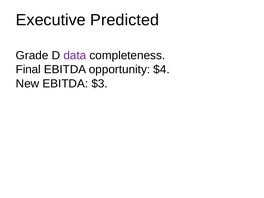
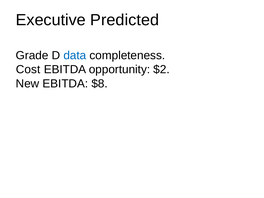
data colour: purple -> blue
Final: Final -> Cost
$4: $4 -> $2
$3: $3 -> $8
